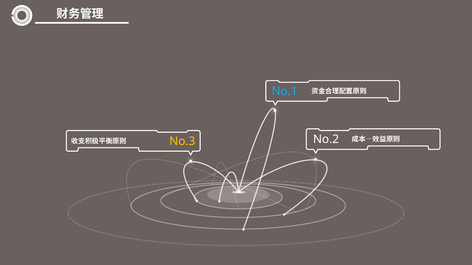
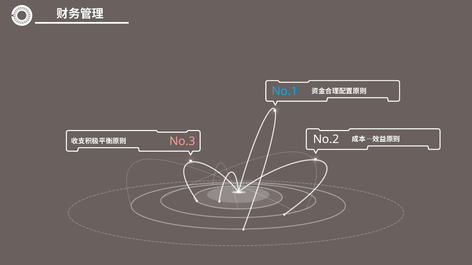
No.3 colour: yellow -> pink
